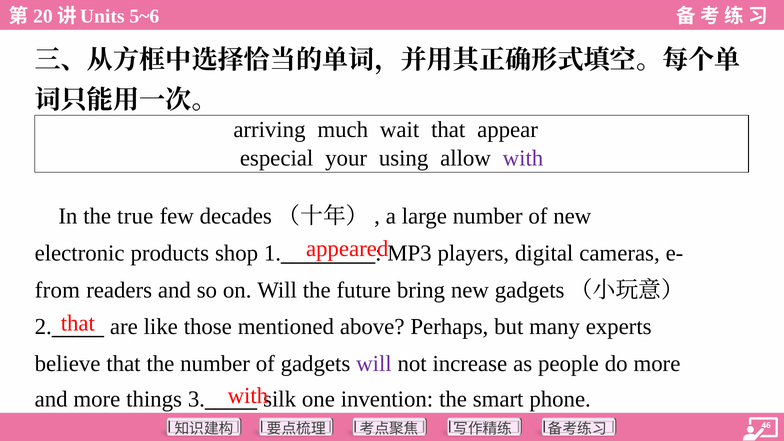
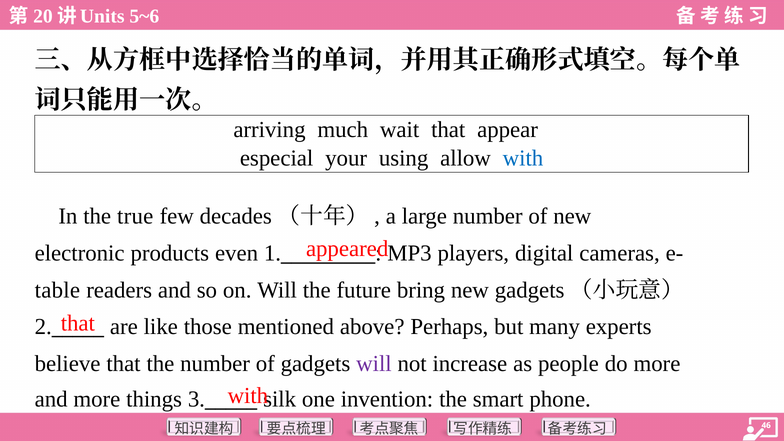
with at (523, 158) colour: purple -> blue
shop: shop -> even
from: from -> table
